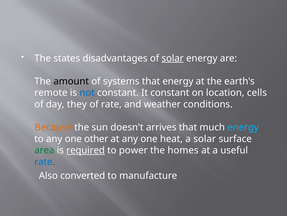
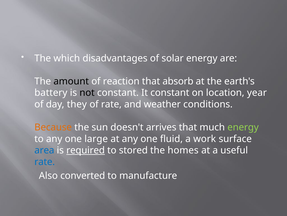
states: states -> which
solar at (173, 58) underline: present -> none
systems: systems -> reaction
that energy: energy -> absorb
remote: remote -> battery
not colour: blue -> black
cells: cells -> year
energy at (243, 127) colour: light blue -> light green
other: other -> large
heat: heat -> fluid
a solar: solar -> work
area colour: green -> blue
power: power -> stored
